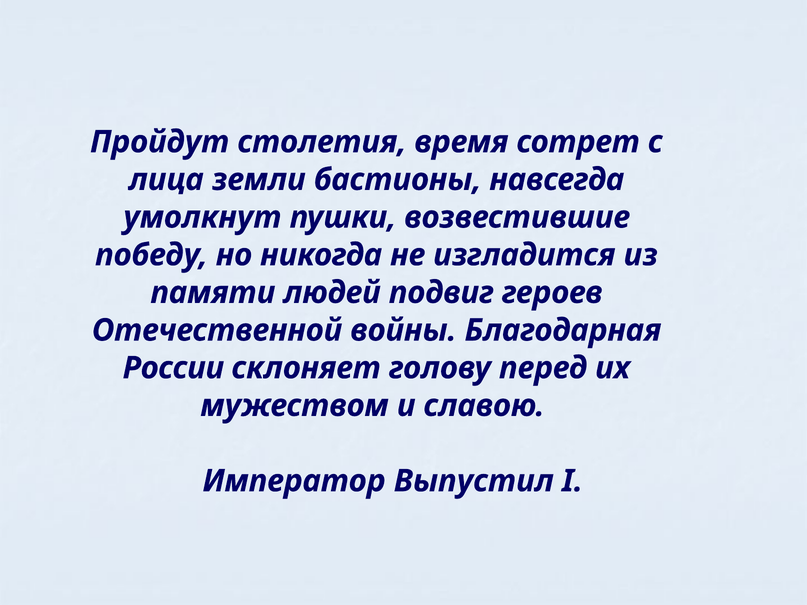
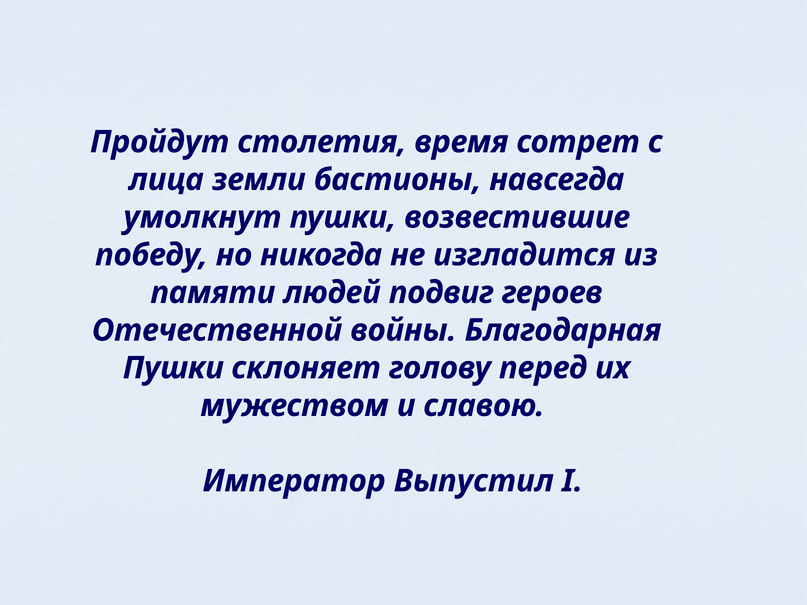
России at (173, 368): России -> Пушки
